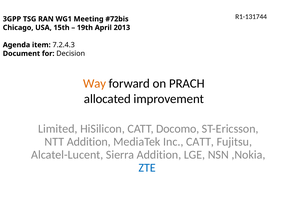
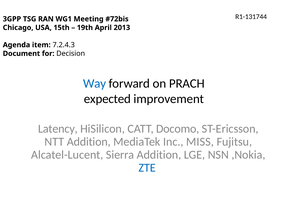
Way colour: orange -> blue
allocated: allocated -> expected
Limited: Limited -> Latency
Inc CATT: CATT -> MISS
